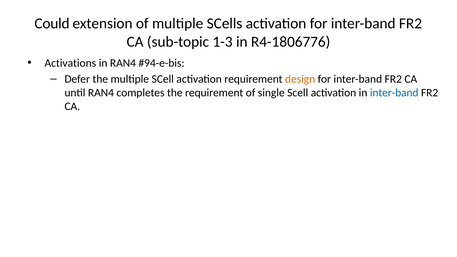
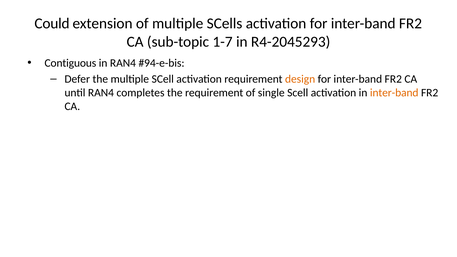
1-3: 1-3 -> 1-7
R4-1806776: R4-1806776 -> R4-2045293
Activations: Activations -> Contiguous
inter-band at (394, 93) colour: blue -> orange
